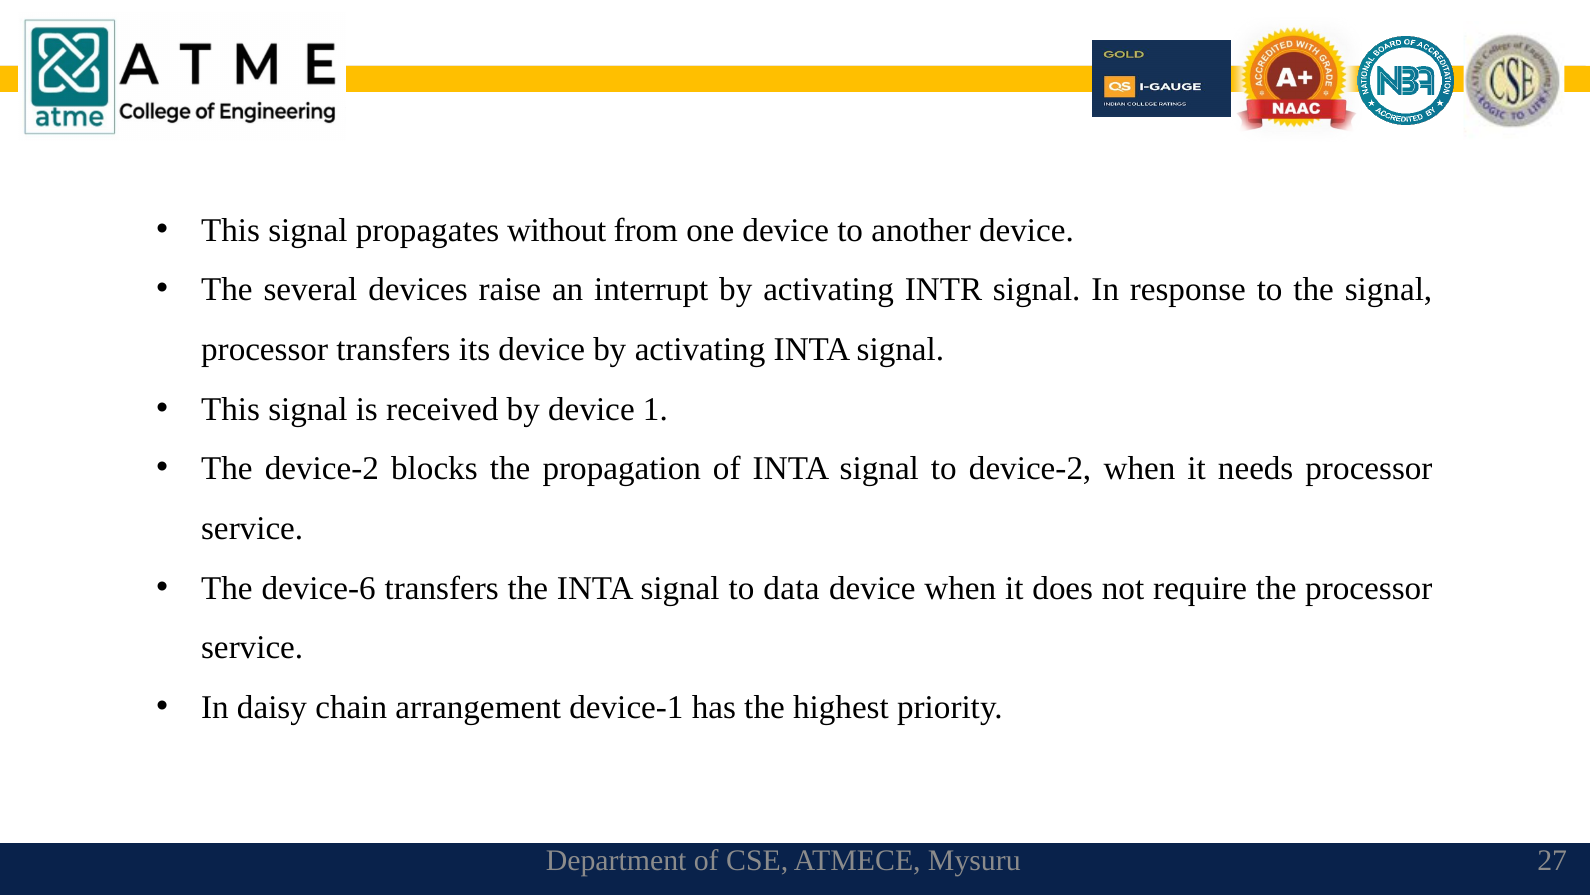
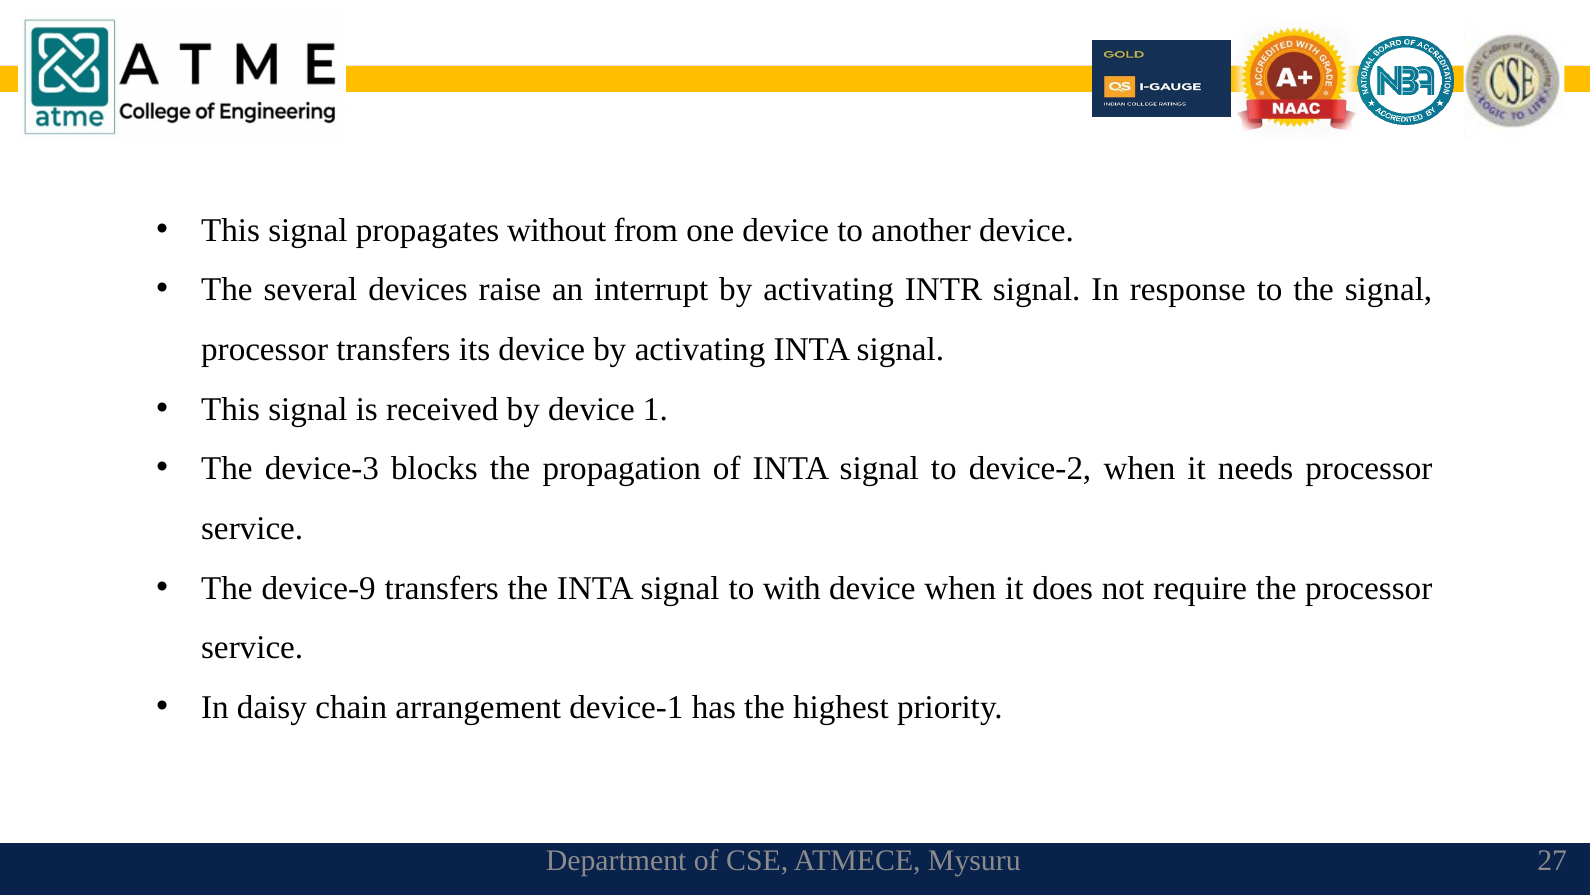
The device-2: device-2 -> device-3
device-6: device-6 -> device-9
data: data -> with
